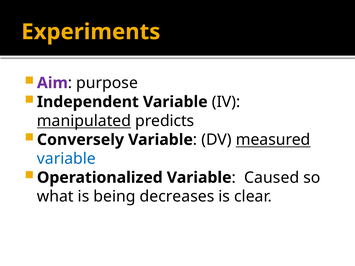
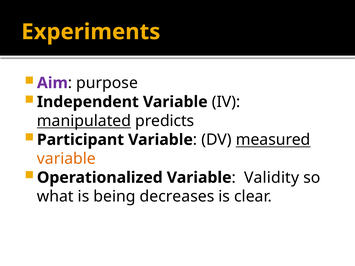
Conversely: Conversely -> Participant
variable at (66, 159) colour: blue -> orange
Caused: Caused -> Validity
